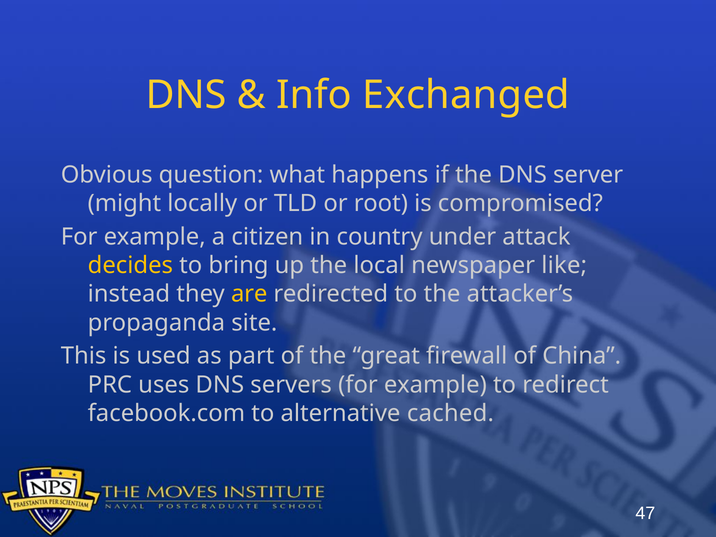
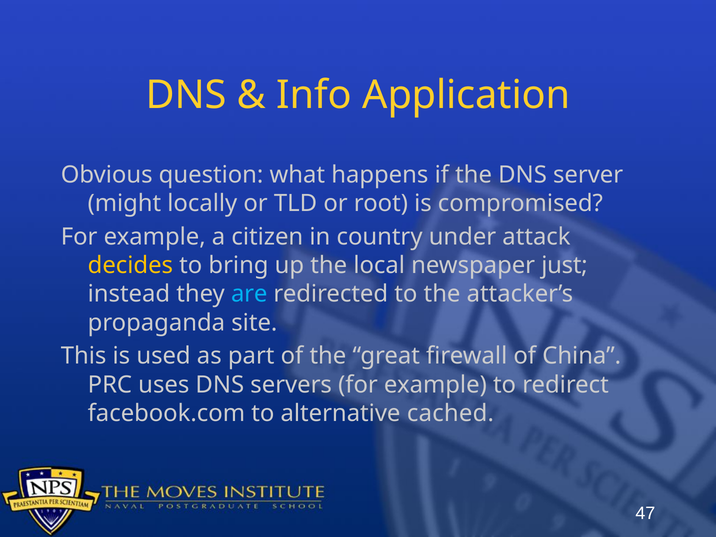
Exchanged: Exchanged -> Application
like: like -> just
are colour: yellow -> light blue
